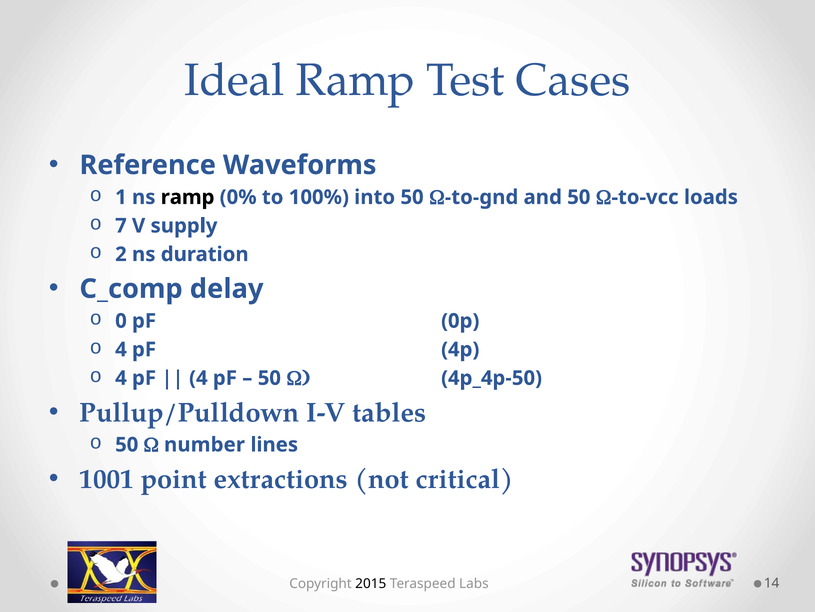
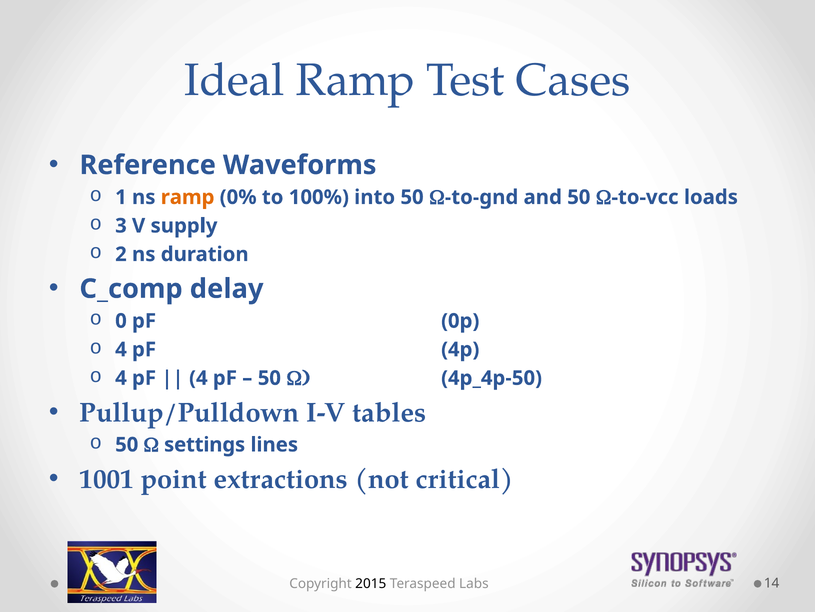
ramp at (188, 197) colour: black -> orange
7: 7 -> 3
number: number -> settings
